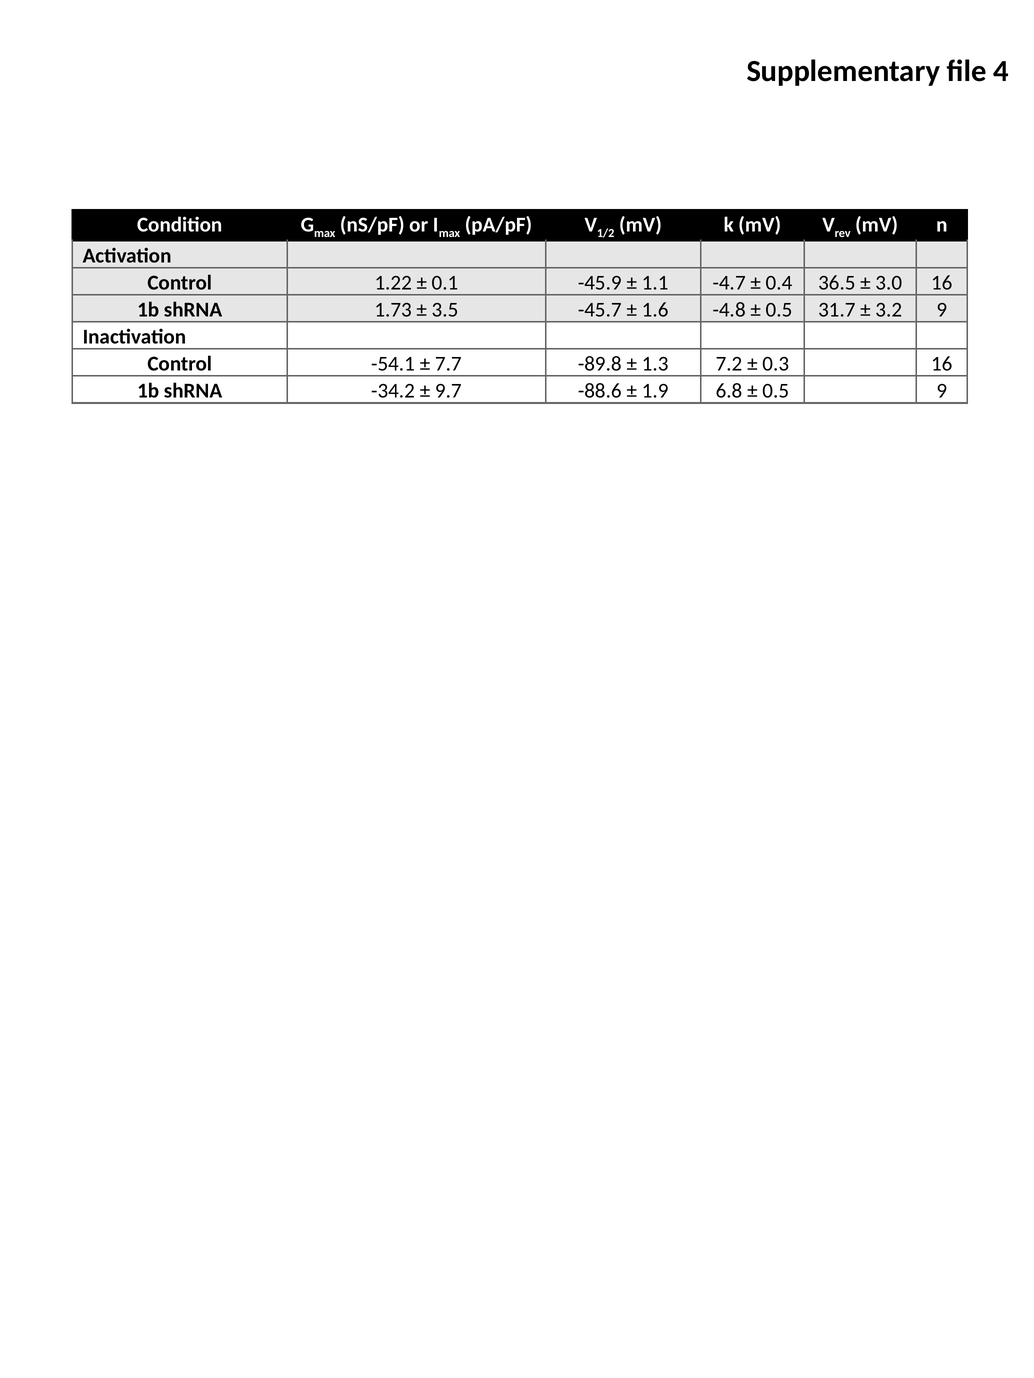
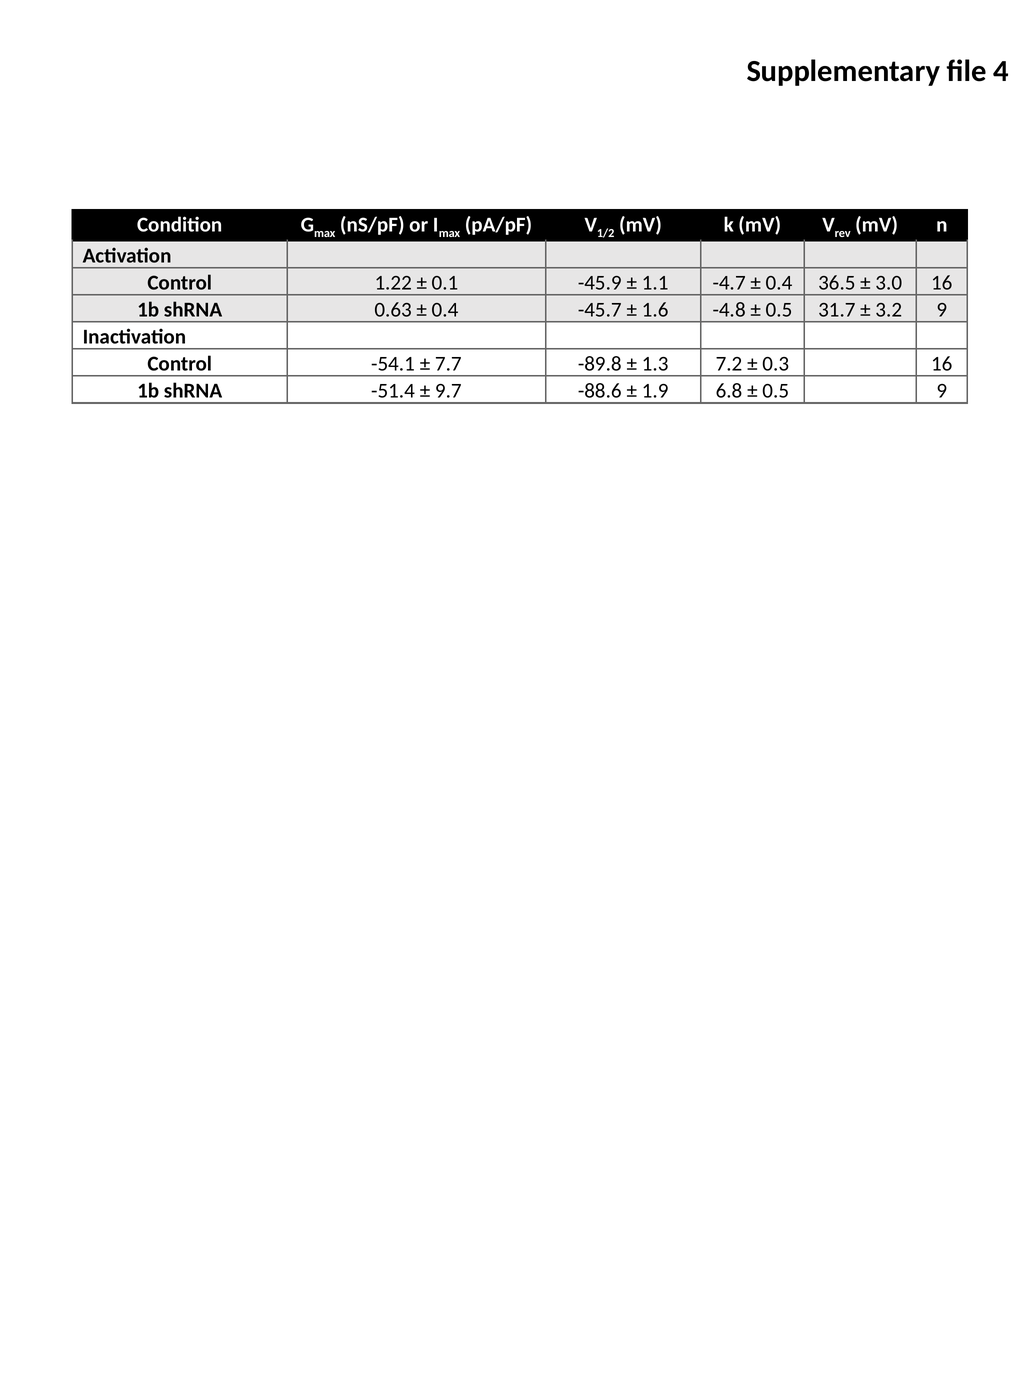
1.73: 1.73 -> 0.63
3.5 at (445, 310): 3.5 -> 0.4
-34.2: -34.2 -> -51.4
